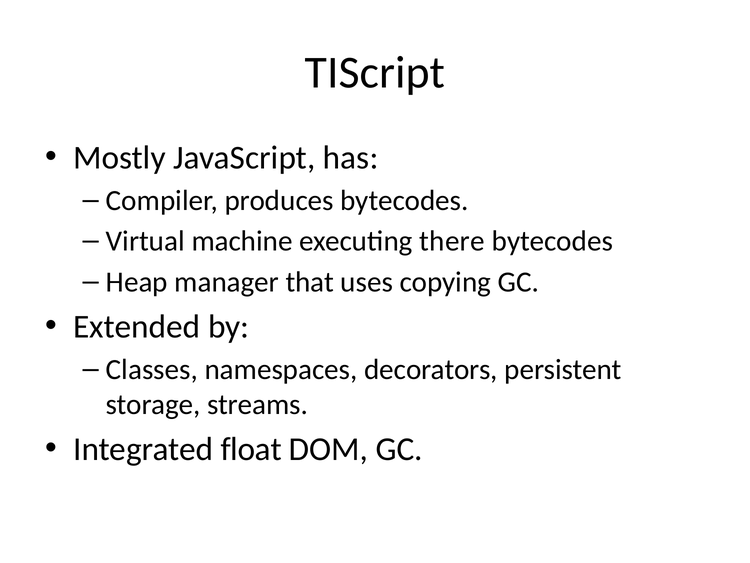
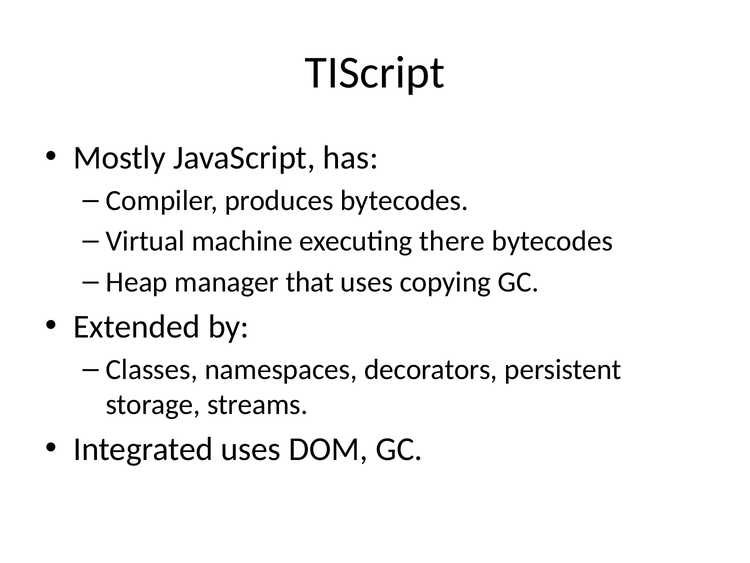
Integrated float: float -> uses
